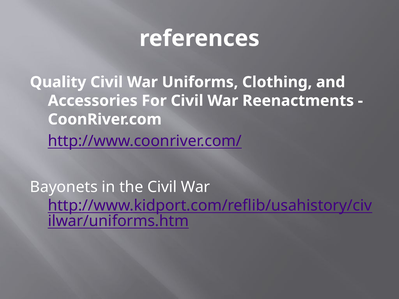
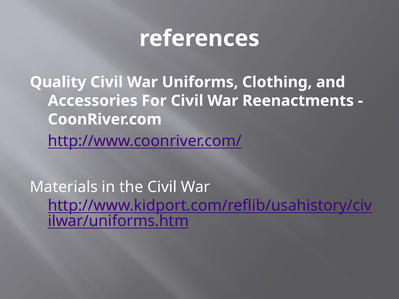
Bayonets: Bayonets -> Materials
